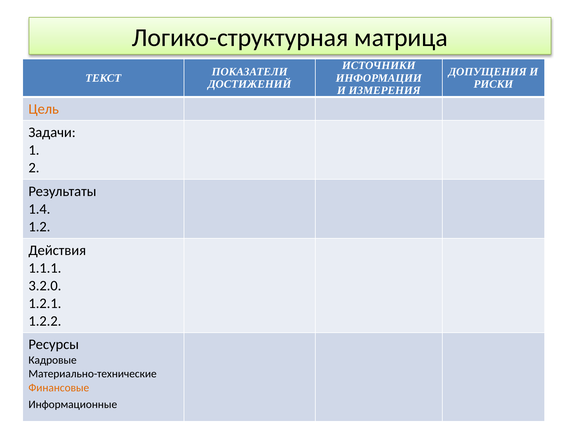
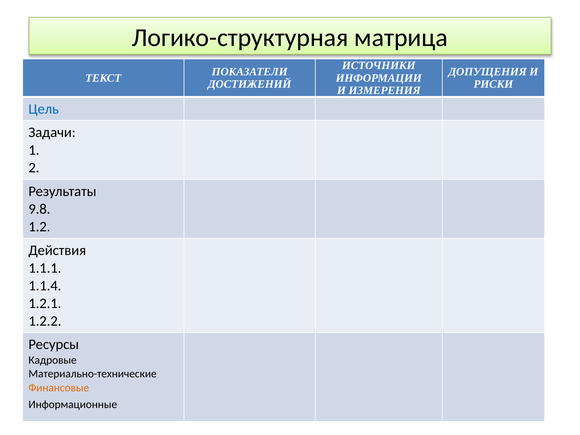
Цель colour: orange -> blue
1.4: 1.4 -> 9.8
3.2.0: 3.2.0 -> 1.1.4
